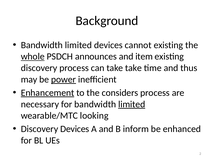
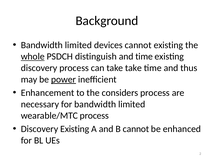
announces: announces -> distinguish
and item: item -> time
Enhancement underline: present -> none
limited at (132, 104) underline: present -> none
wearable/MTC looking: looking -> process
Discovery Devices: Devices -> Existing
B inform: inform -> cannot
